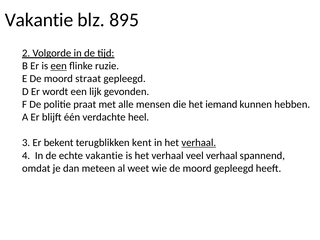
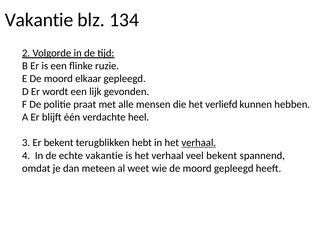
895: 895 -> 134
een at (59, 66) underline: present -> none
straat: straat -> elkaar
iemand: iemand -> verliefd
kent: kent -> hebt
veel verhaal: verhaal -> bekent
